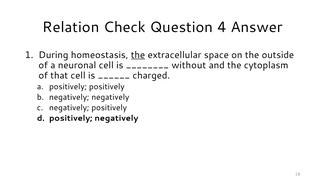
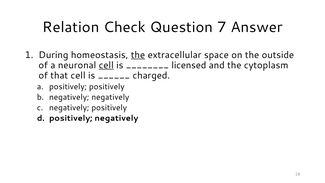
4: 4 -> 7
cell at (106, 65) underline: none -> present
without: without -> licensed
